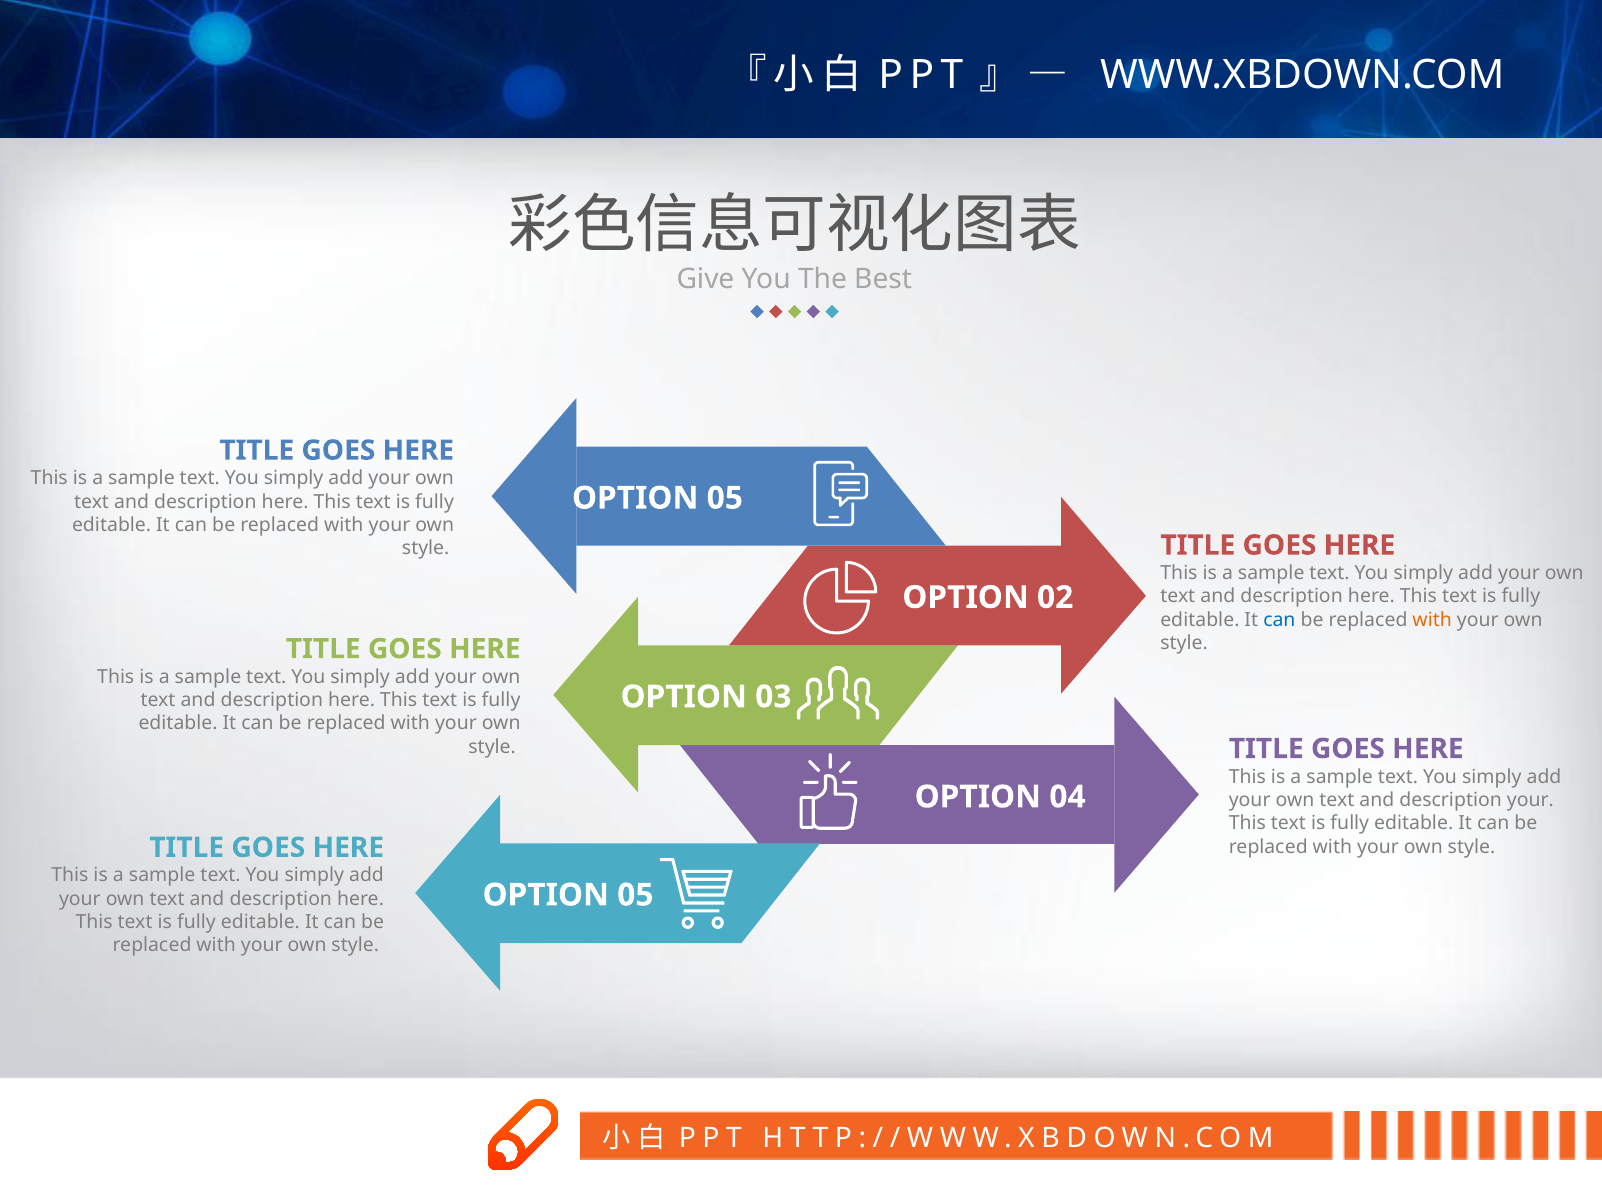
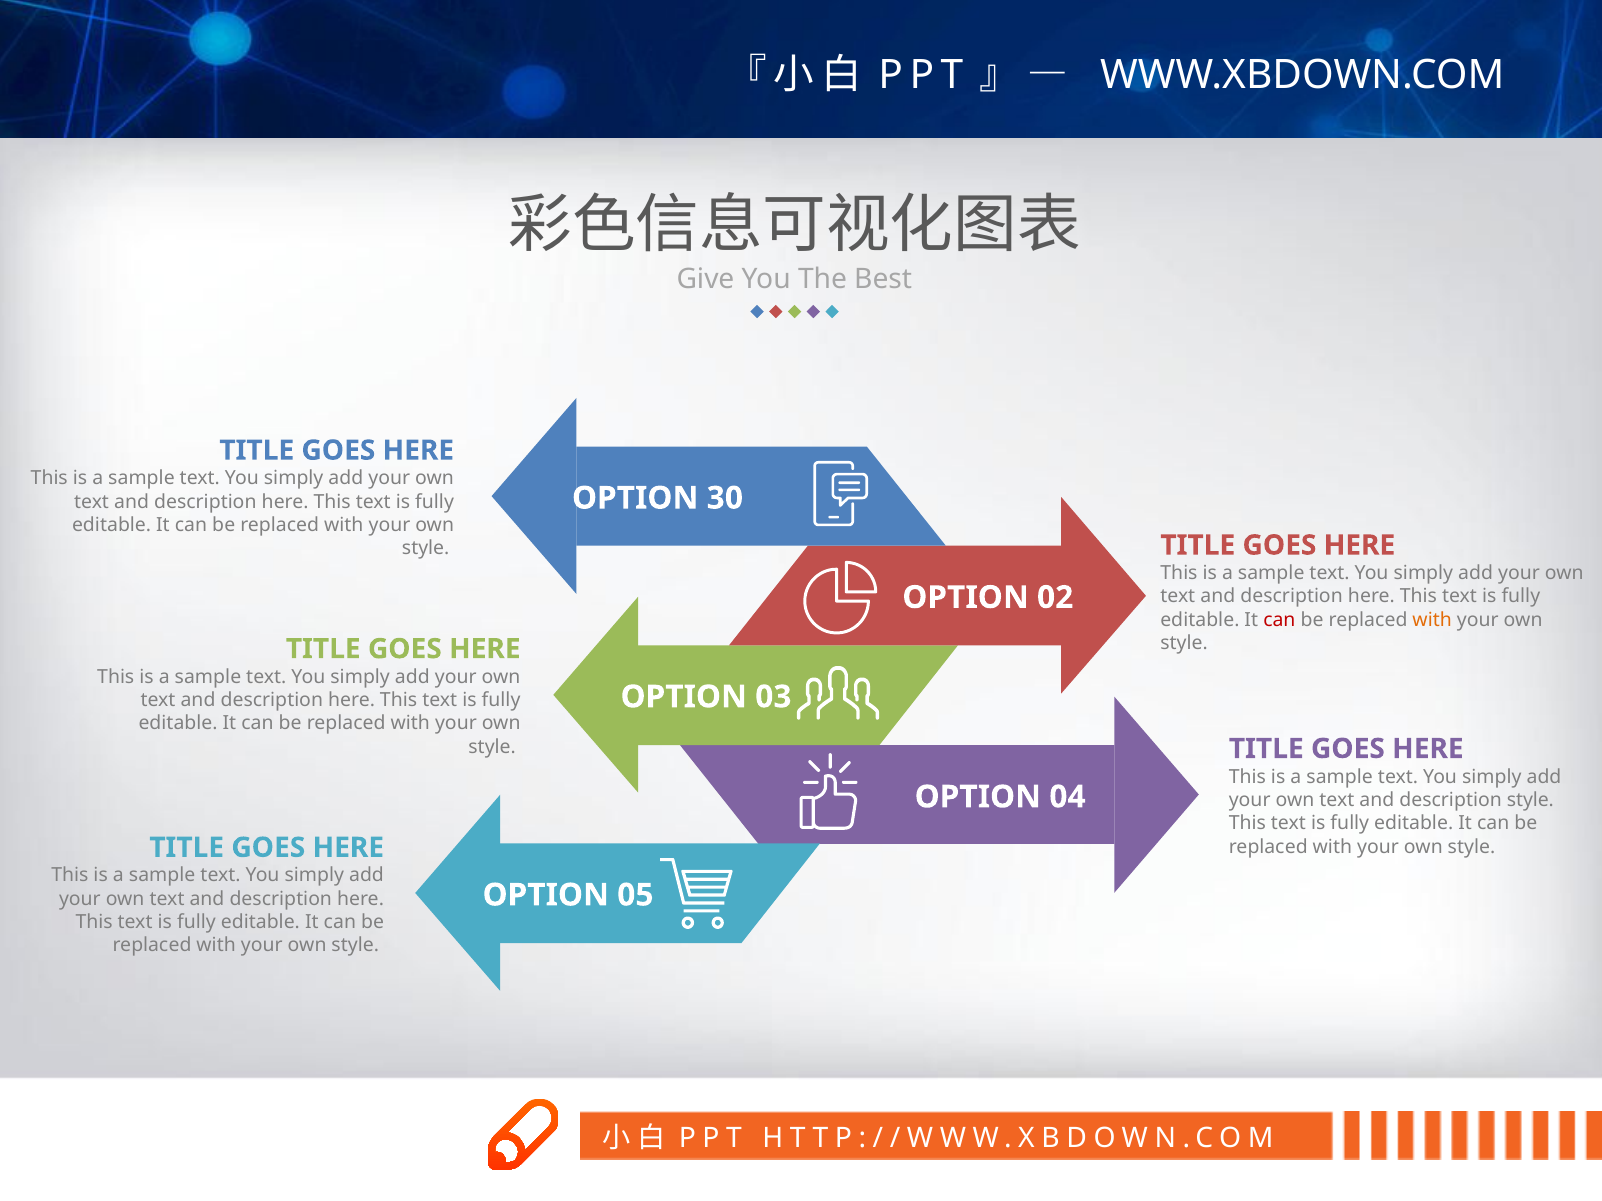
05 at (725, 498): 05 -> 30
can at (1279, 620) colour: blue -> red
description your: your -> style
